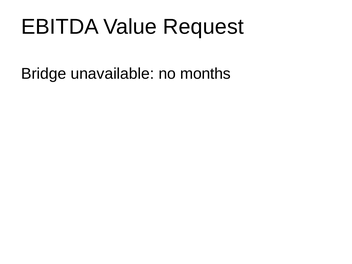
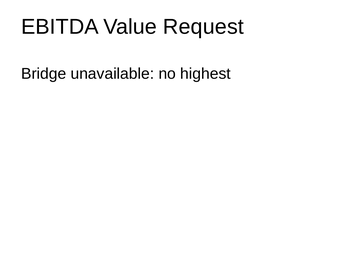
months: months -> highest
